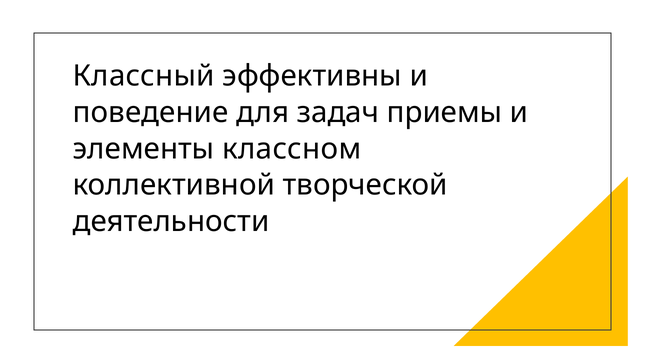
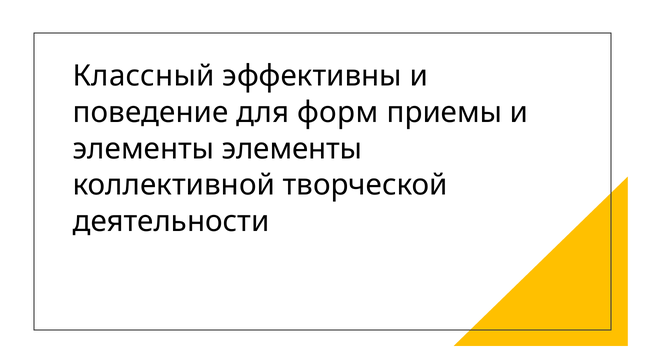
задач: задач -> форм
элементы классном: классном -> элементы
